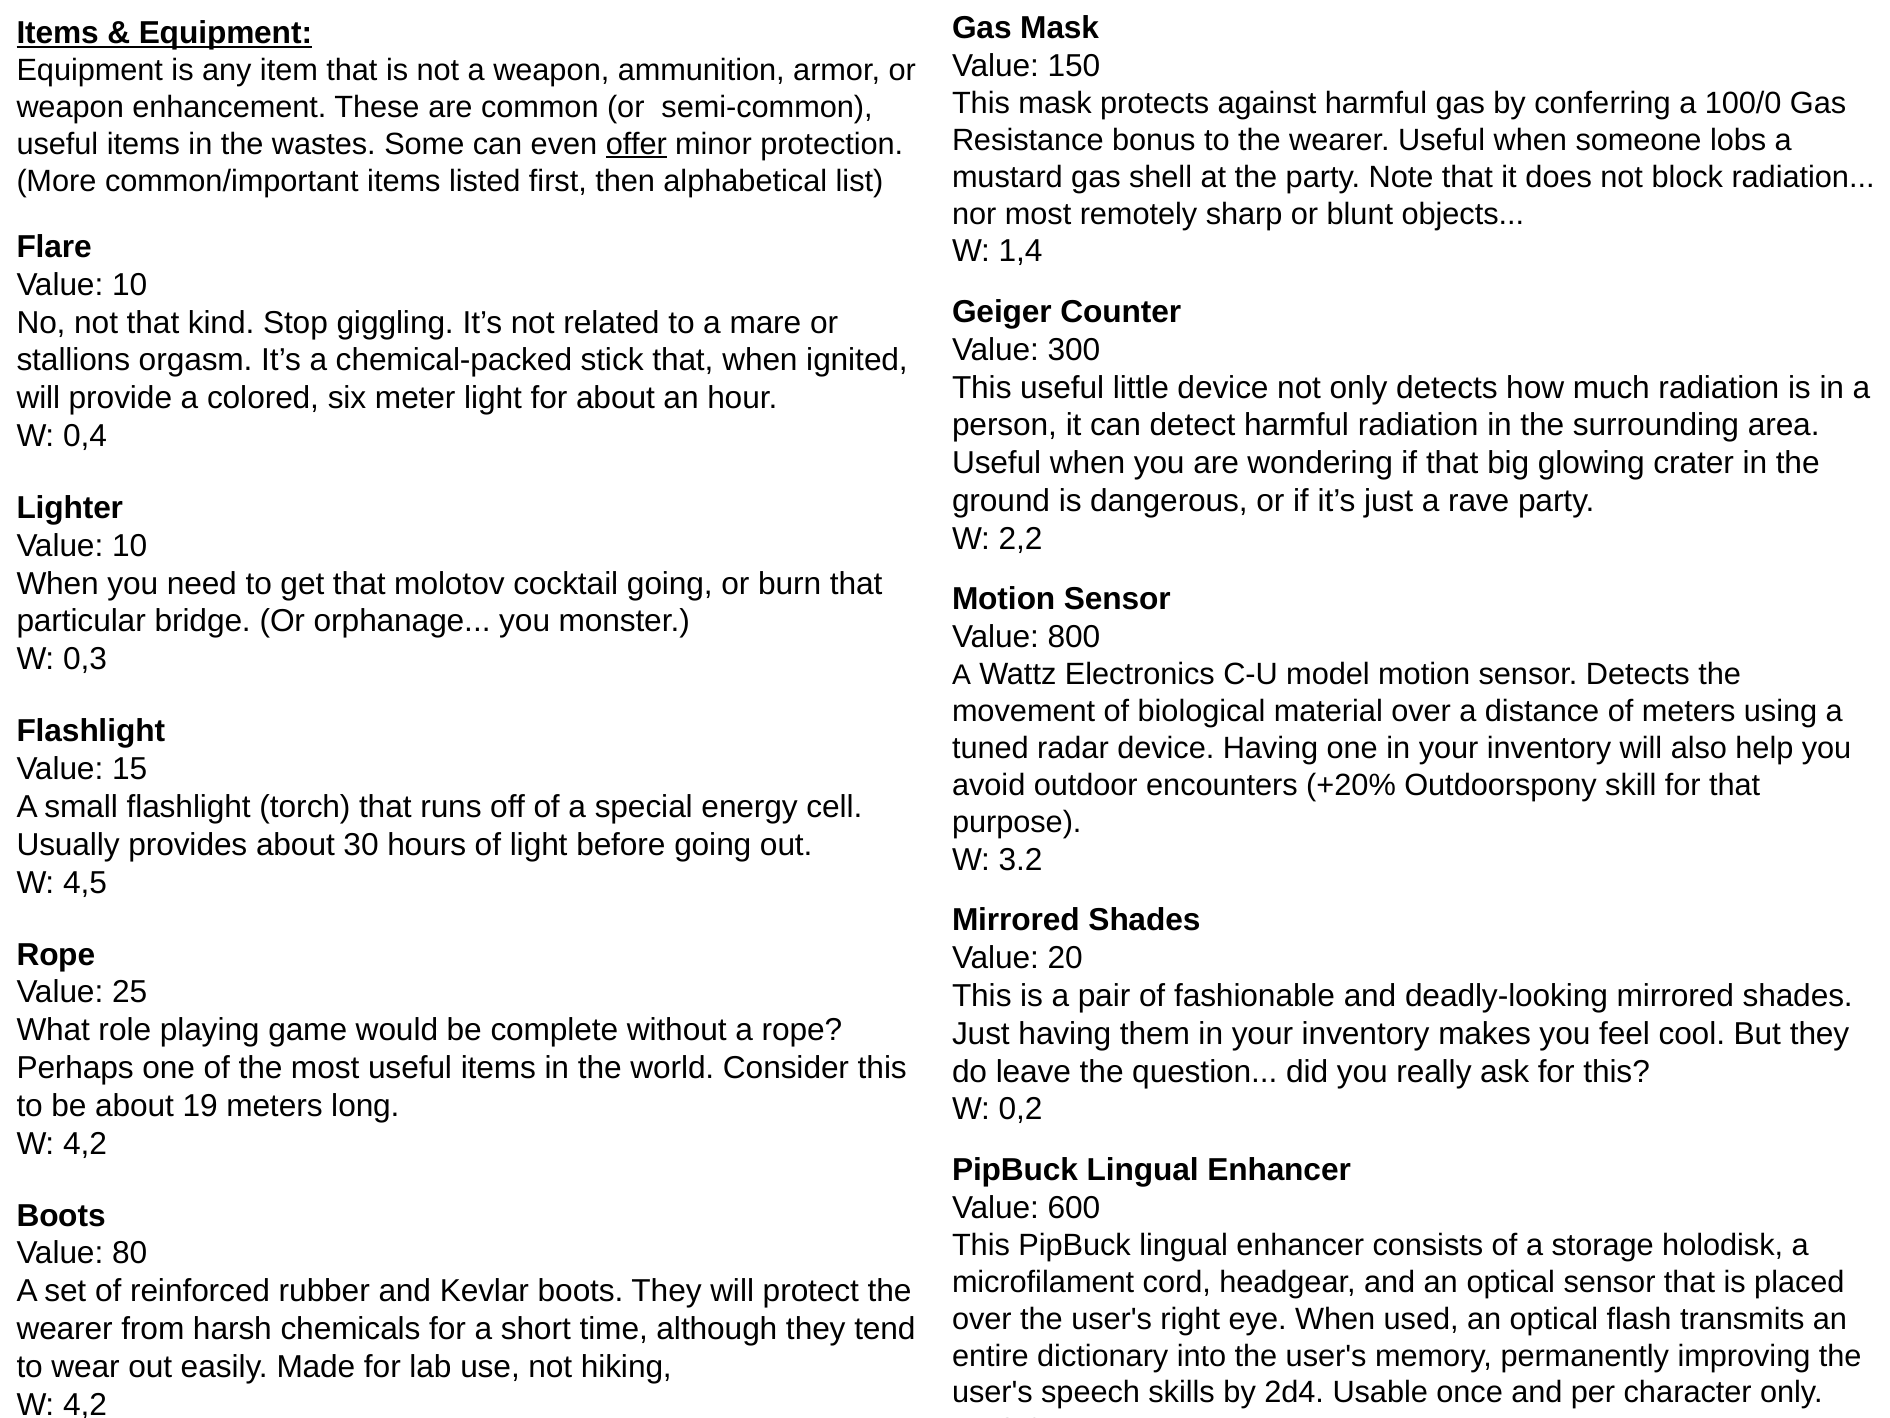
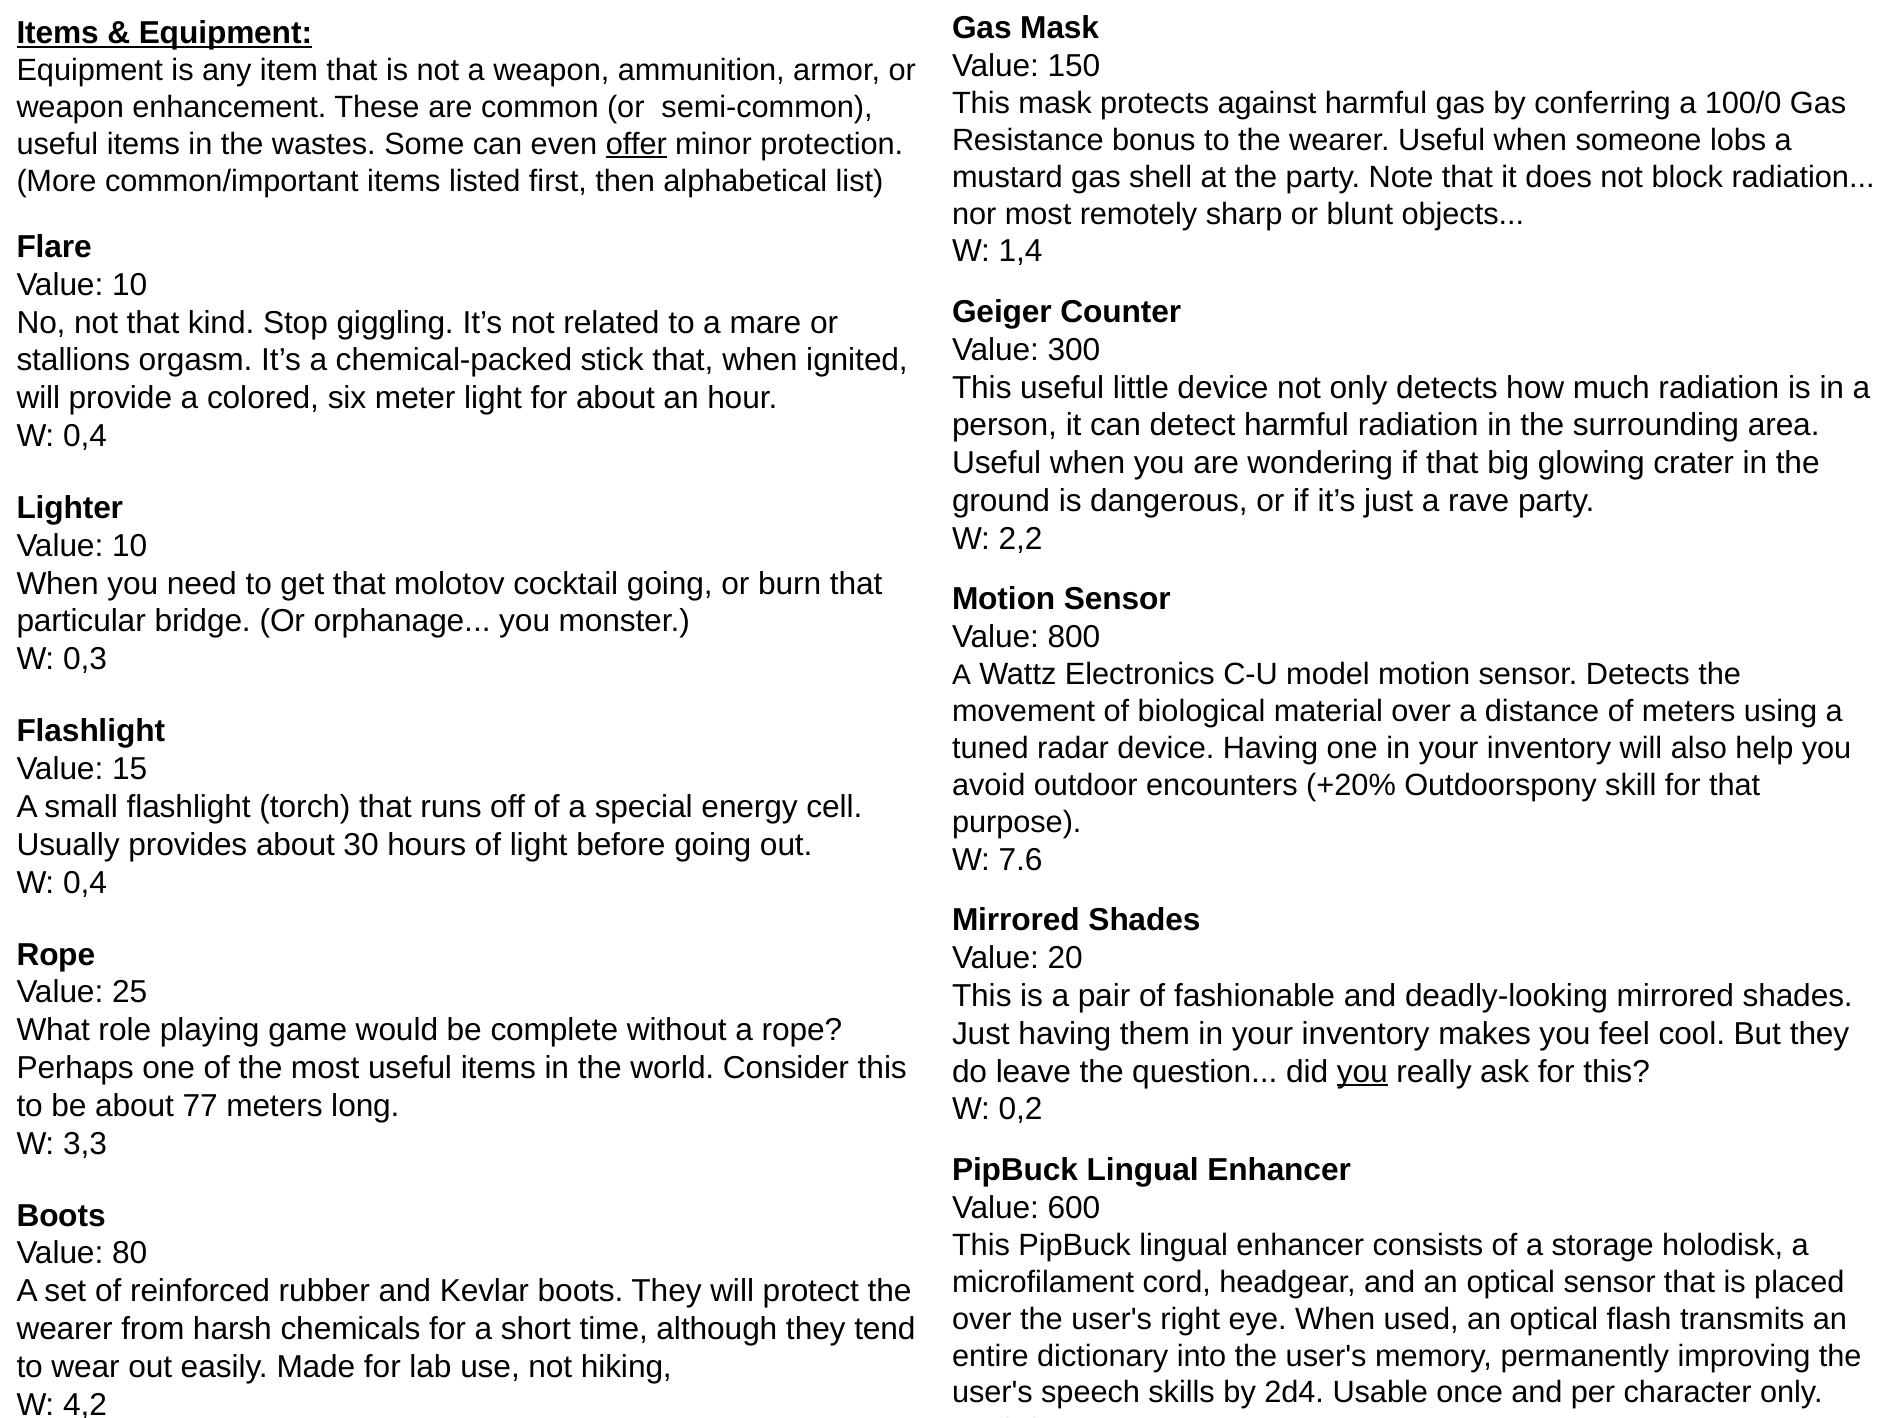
3.2: 3.2 -> 7.6
4,5 at (85, 882): 4,5 -> 0,4
you at (1362, 1071) underline: none -> present
19: 19 -> 77
4,2 at (85, 1143): 4,2 -> 3,3
